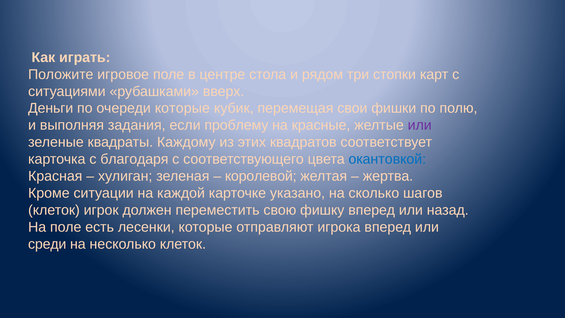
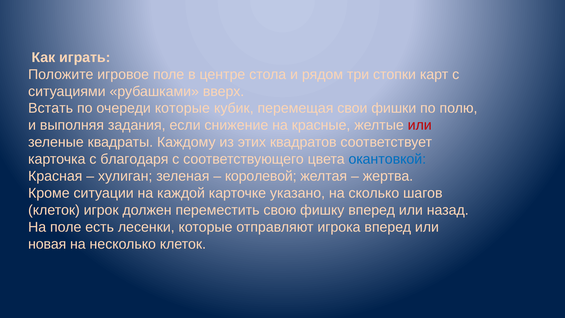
Деньги: Деньги -> Встать
проблему: проблему -> снижение
или at (420, 125) colour: purple -> red
среди: среди -> новая
